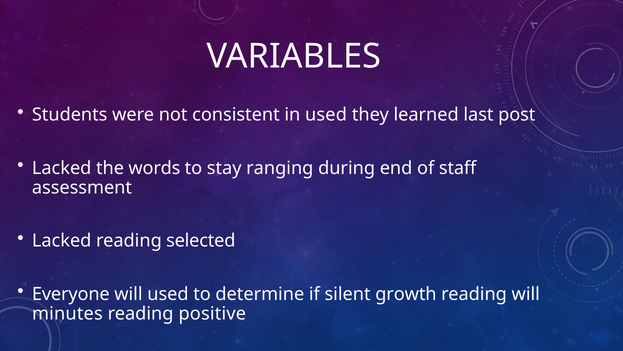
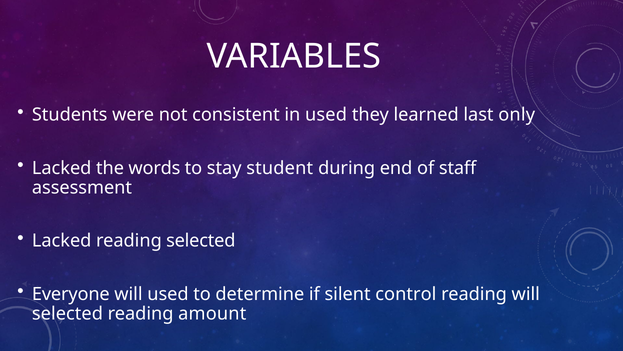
post: post -> only
ranging: ranging -> student
growth: growth -> control
minutes at (67, 313): minutes -> selected
positive: positive -> amount
